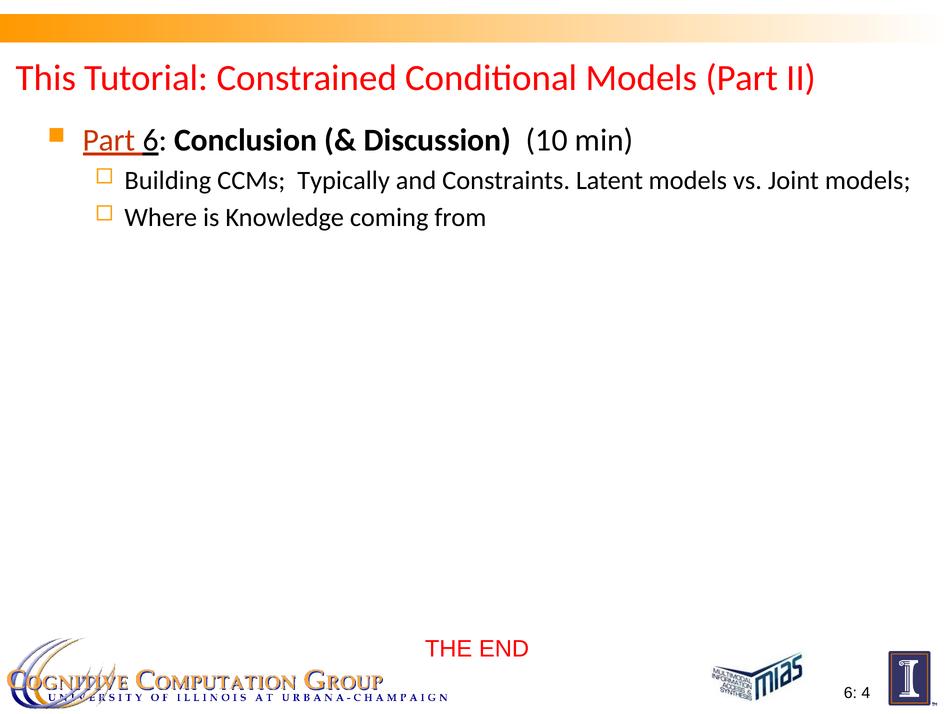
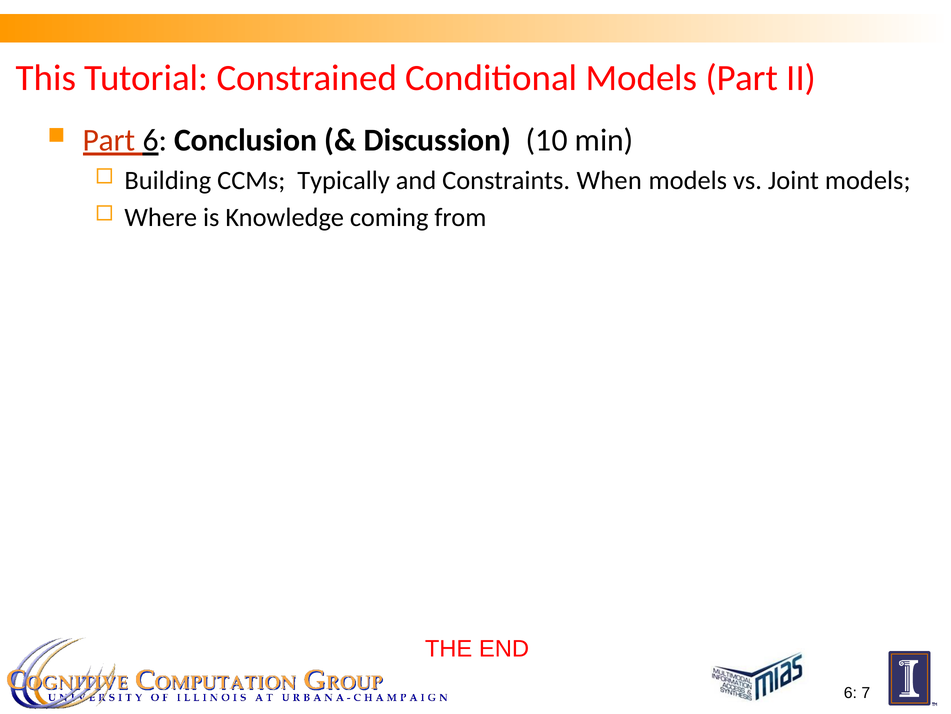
Latent: Latent -> When
4: 4 -> 7
